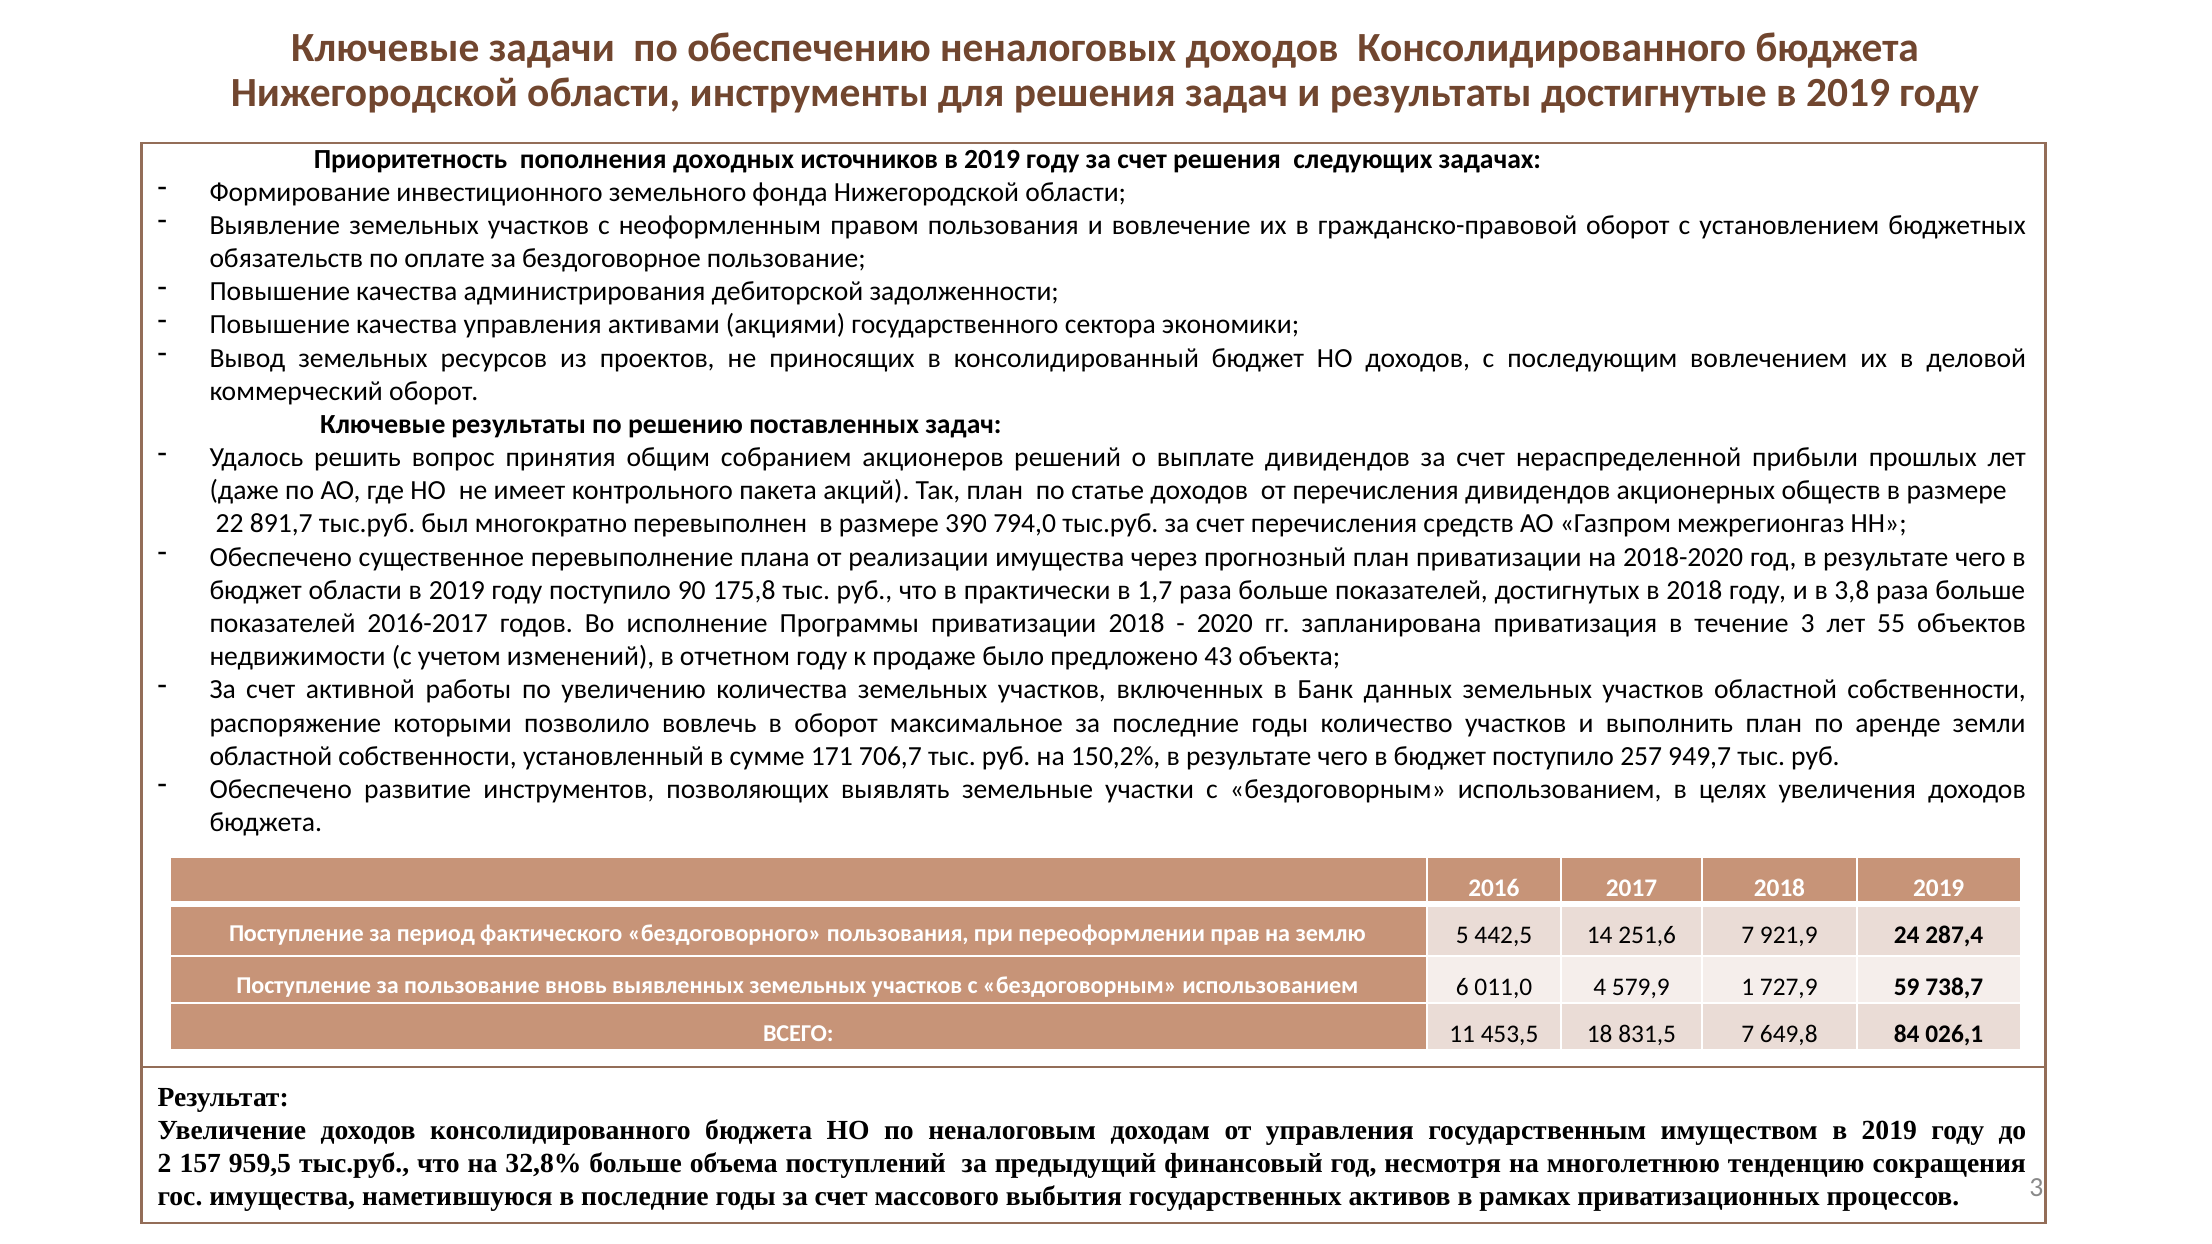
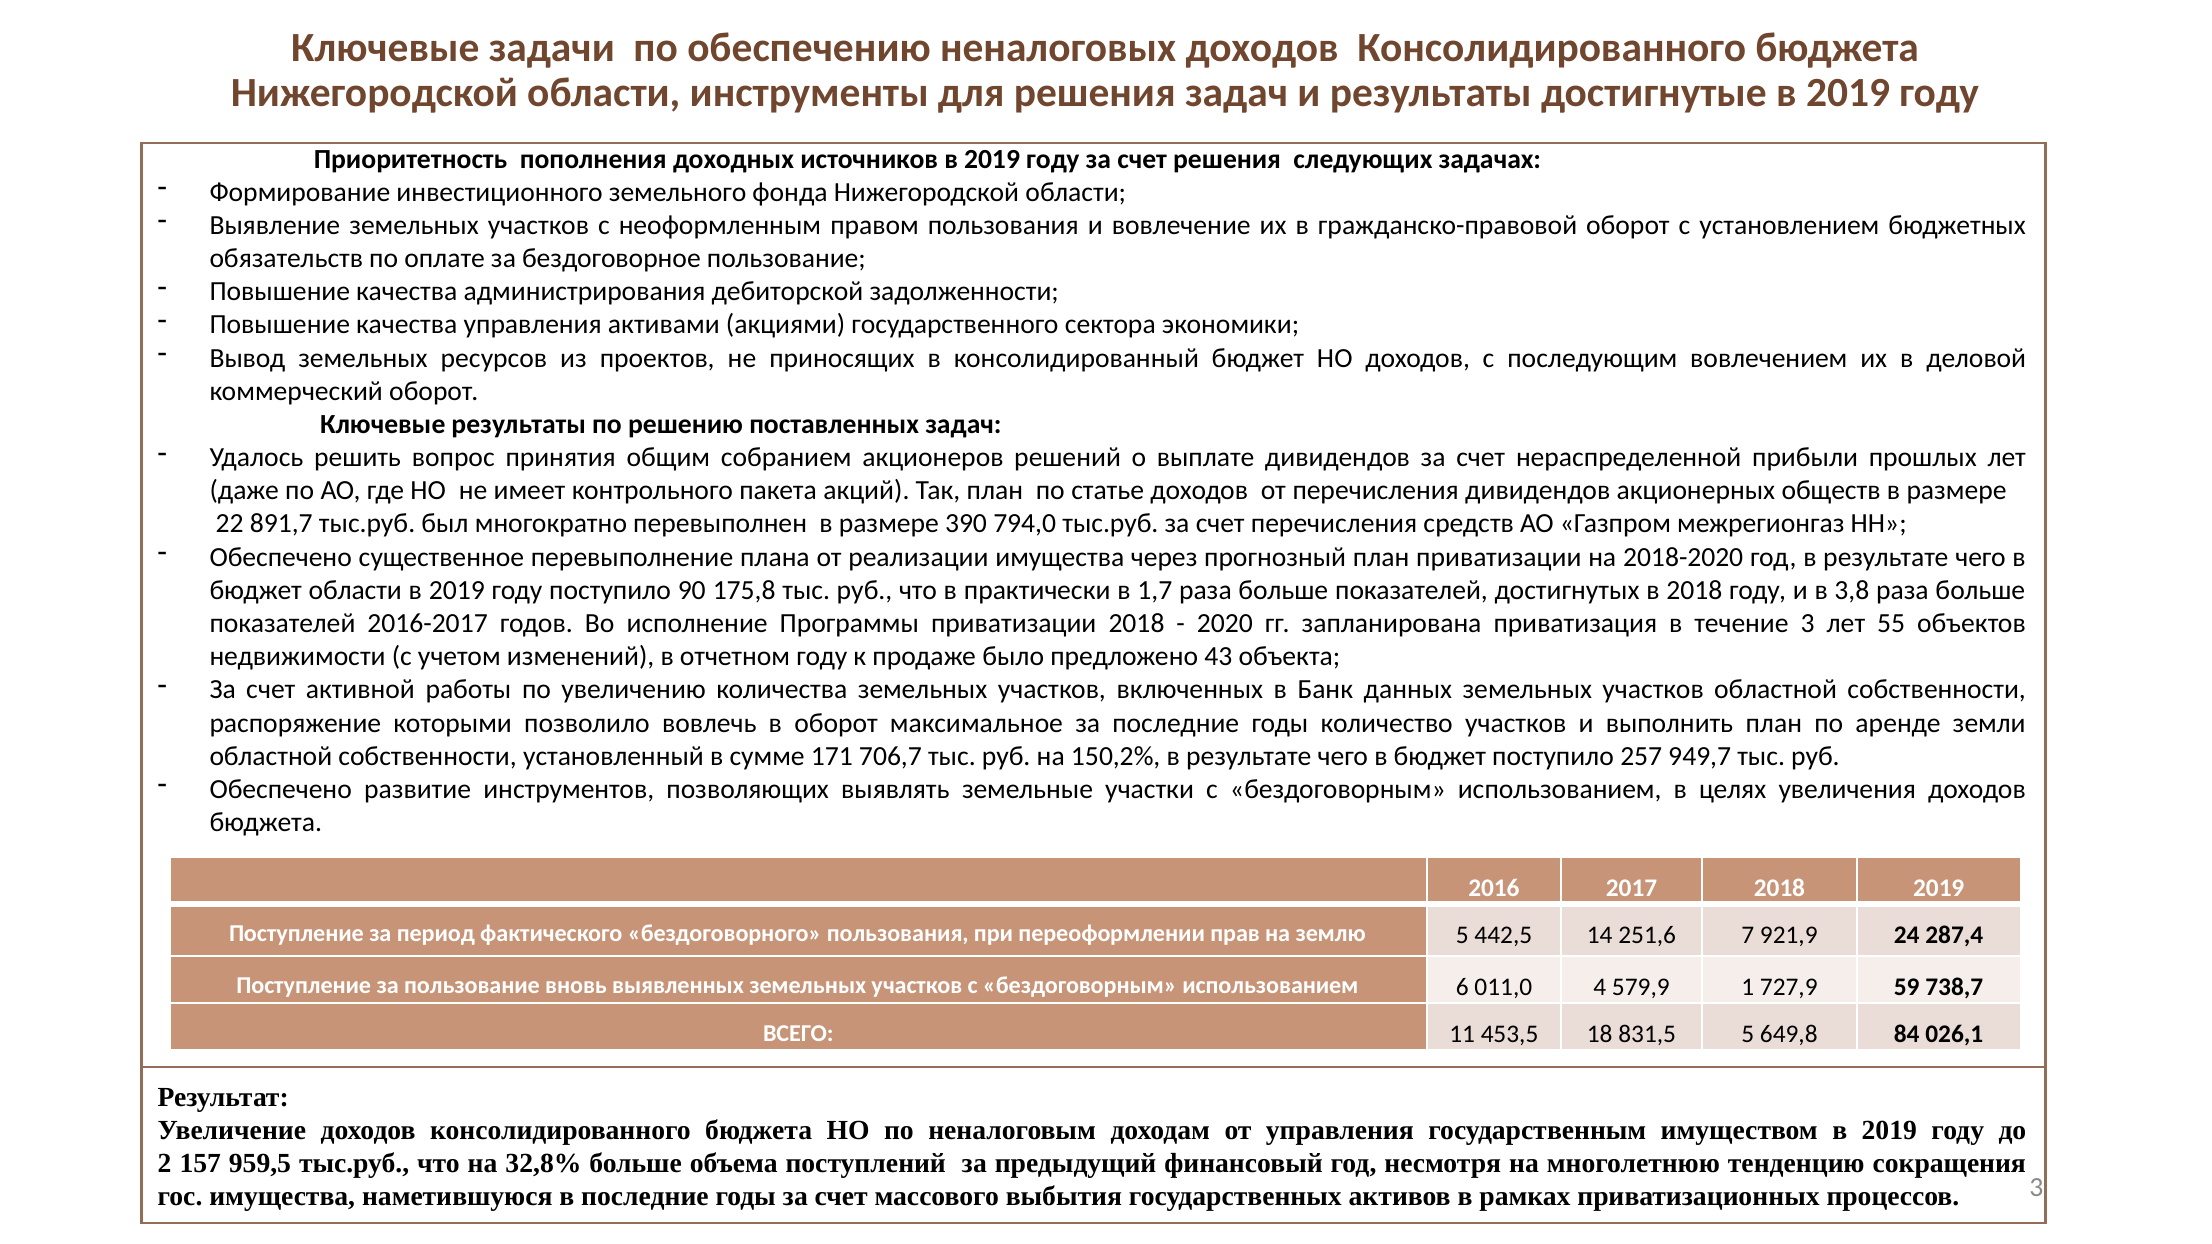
831,5 7: 7 -> 5
